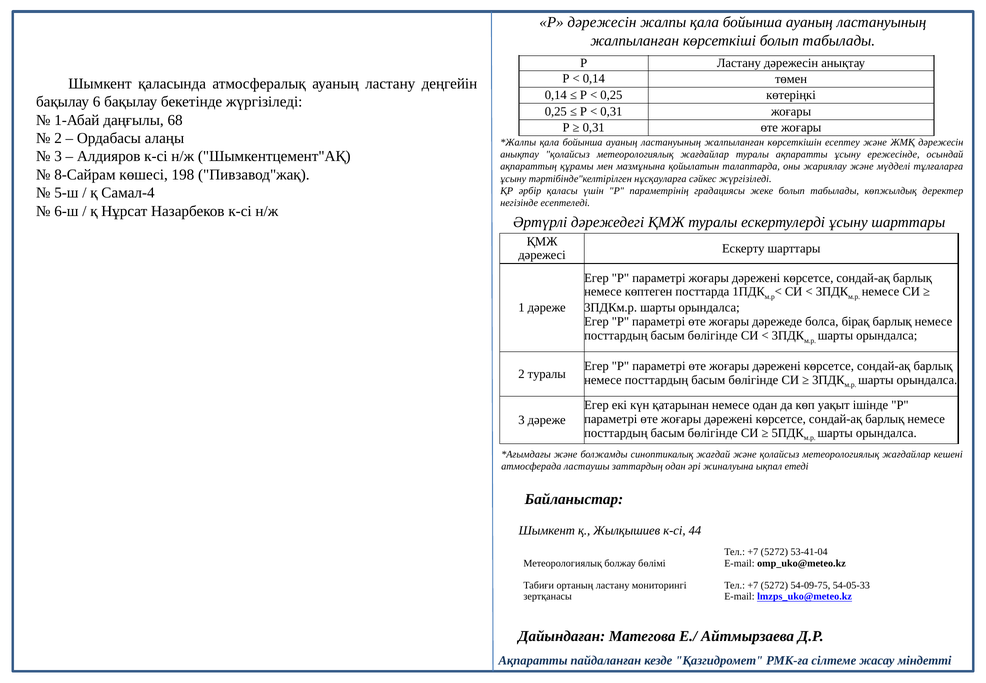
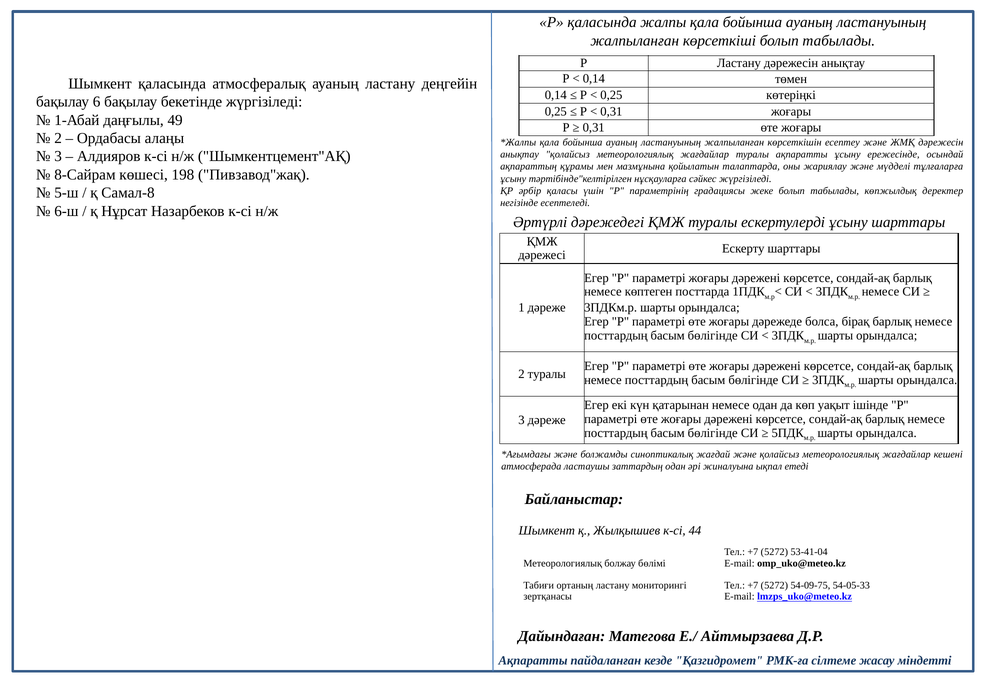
Р дәрежесін: дәрежесін -> қаласында
68: 68 -> 49
Самал-4: Самал-4 -> Самал-8
